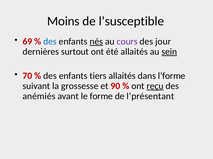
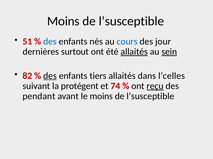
69: 69 -> 51
nés underline: present -> none
cours colour: purple -> blue
allaités at (134, 52) underline: none -> present
70: 70 -> 82
des at (50, 76) underline: none -> present
l’forme: l’forme -> l’celles
grossesse: grossesse -> protégent
90: 90 -> 74
anémiés: anémiés -> pendant
le forme: forme -> moins
l’présentant at (150, 97): l’présentant -> l’susceptible
